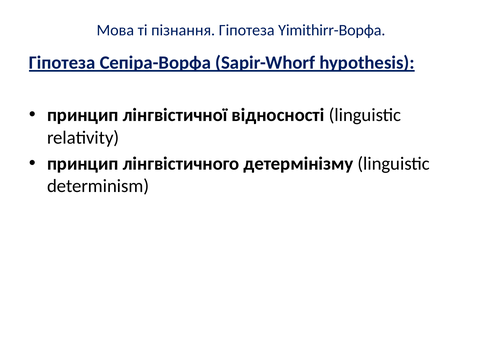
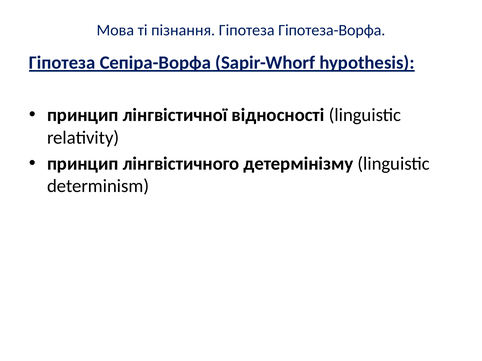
Yimithirr-Ворфа: Yimithirr-Ворфа -> Гіпотеза-Ворфа
